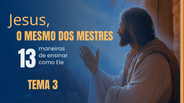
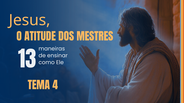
MESMO: MESMO -> ATITUDE
3: 3 -> 4
